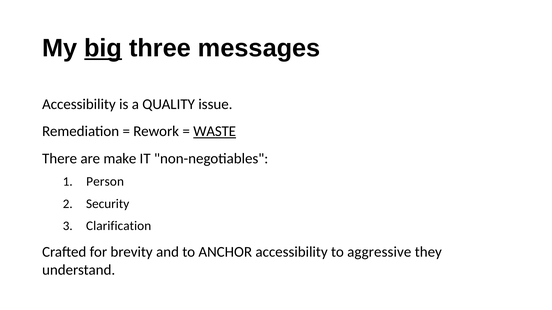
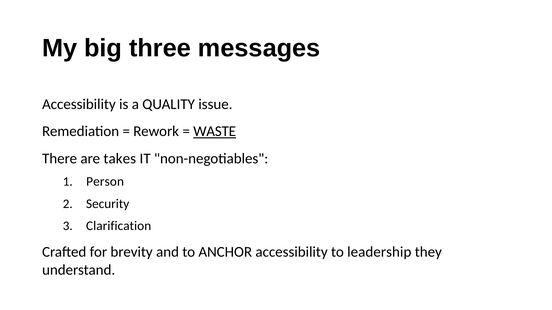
big underline: present -> none
make: make -> takes
aggressive: aggressive -> leadership
